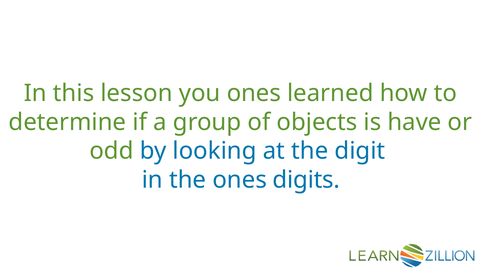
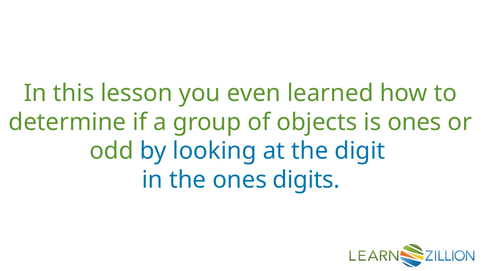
you ones: ones -> even
is have: have -> ones
